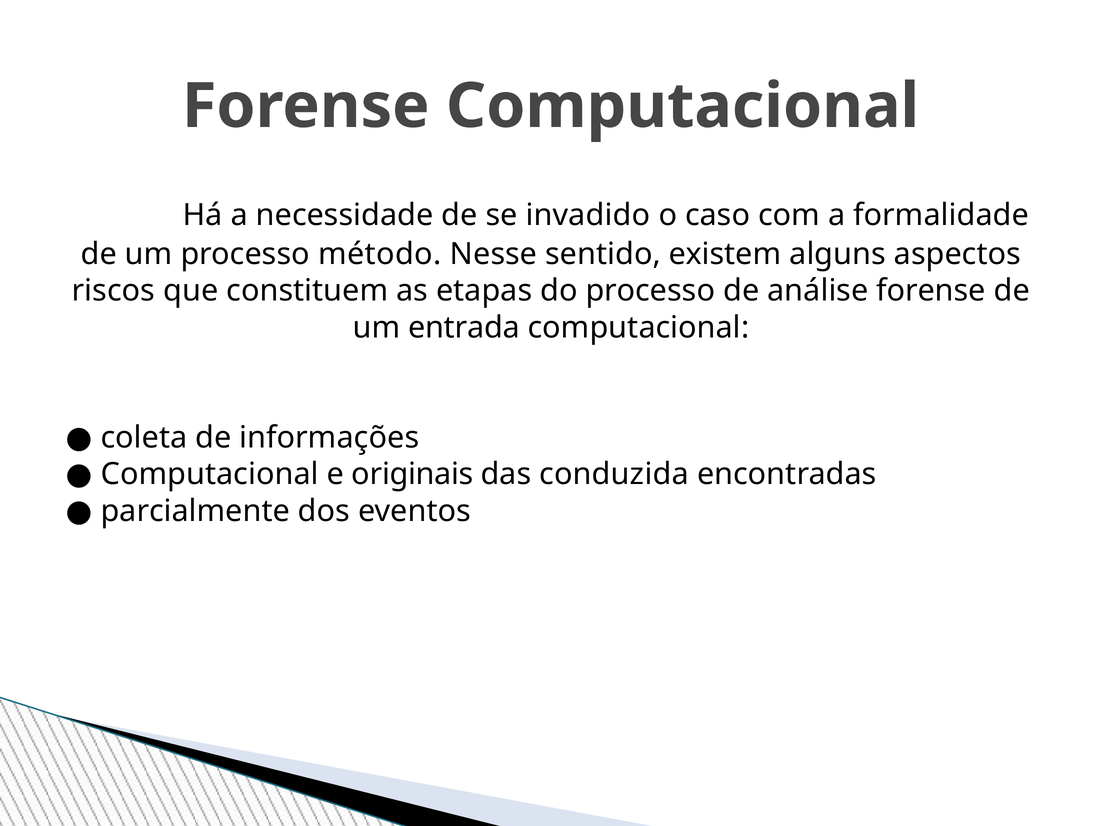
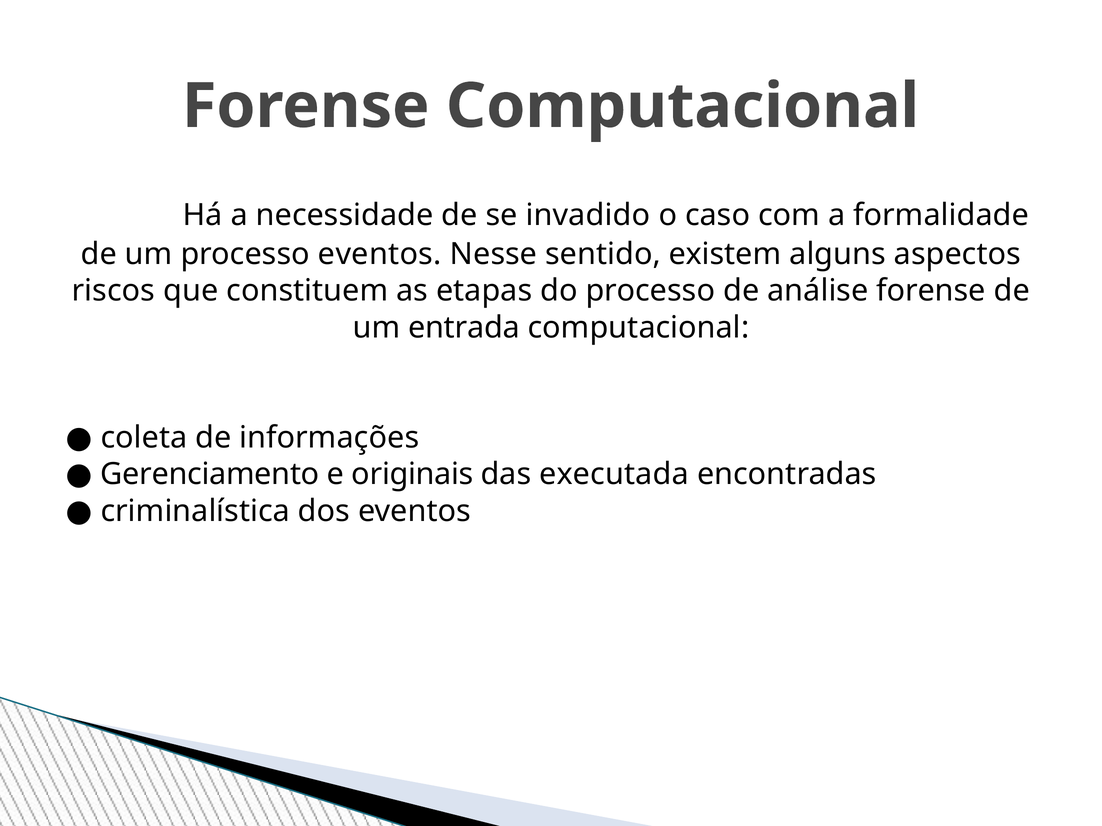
processo método: método -> eventos
Computacional at (210, 475): Computacional -> Gerenciamento
conduzida: conduzida -> executada
parcialmente: parcialmente -> criminalística
